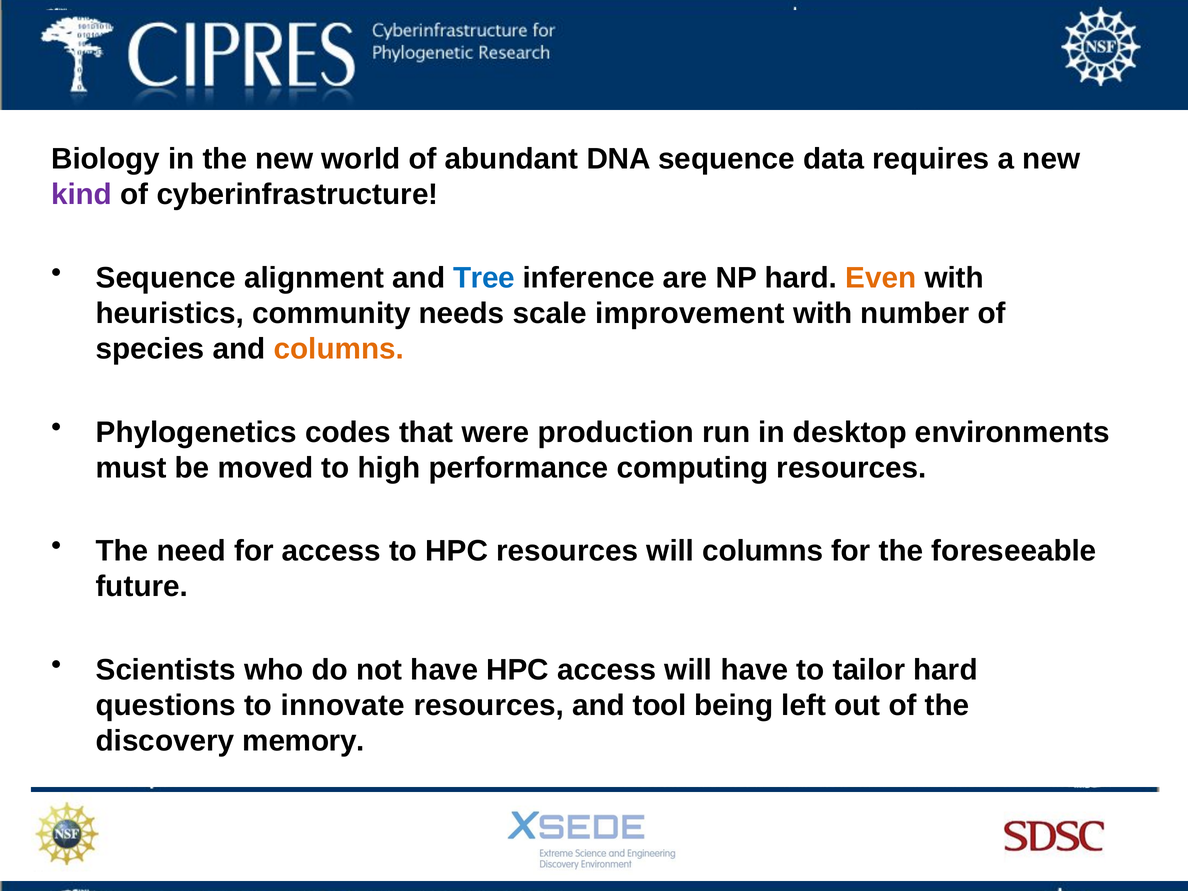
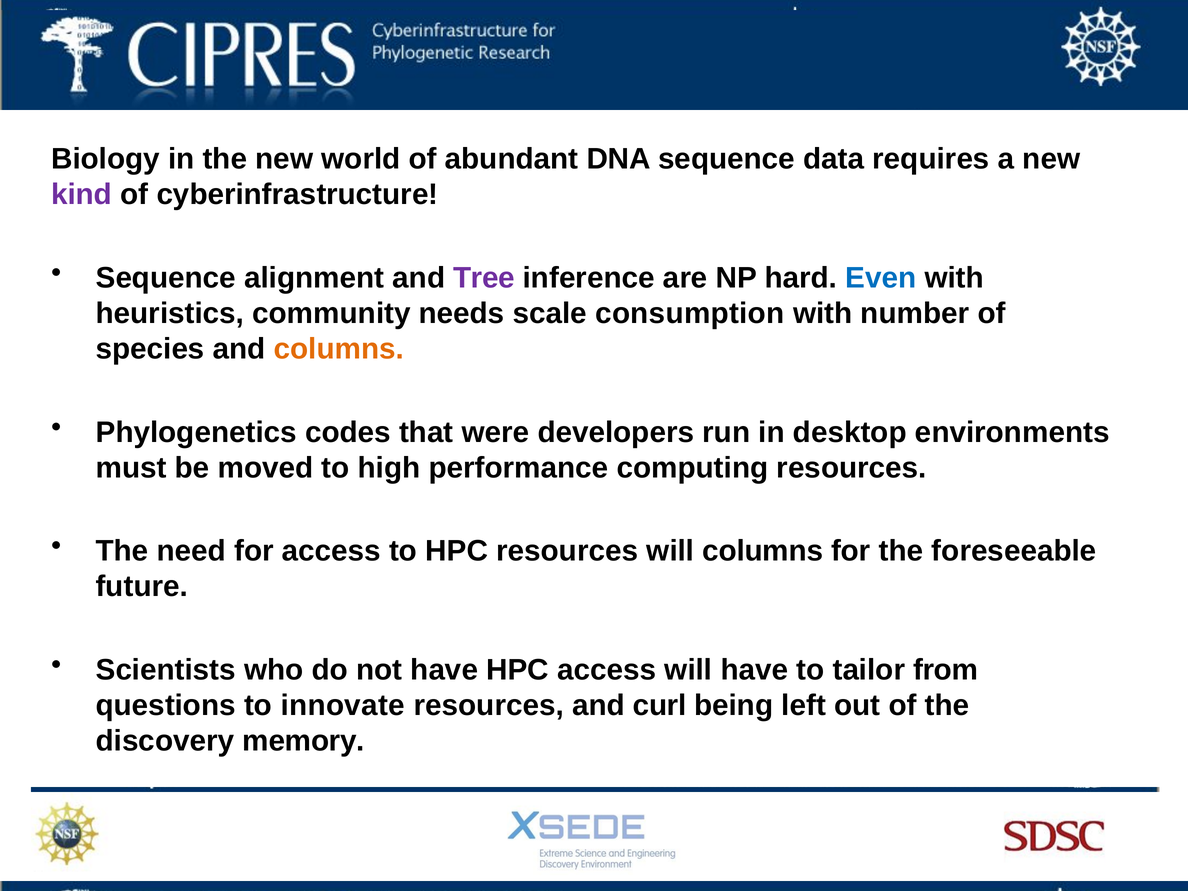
Tree colour: blue -> purple
Even colour: orange -> blue
improvement: improvement -> consumption
production: production -> developers
tailor hard: hard -> from
tool: tool -> curl
